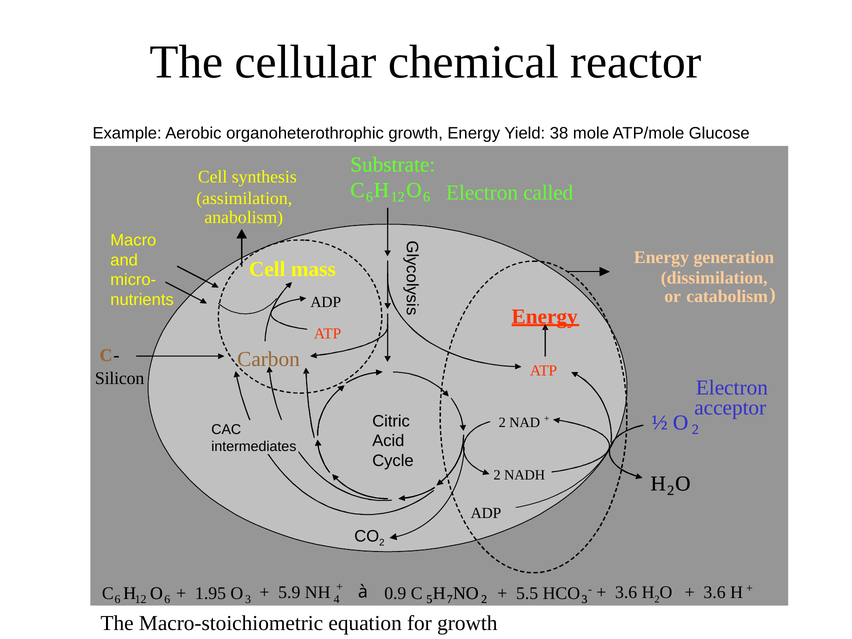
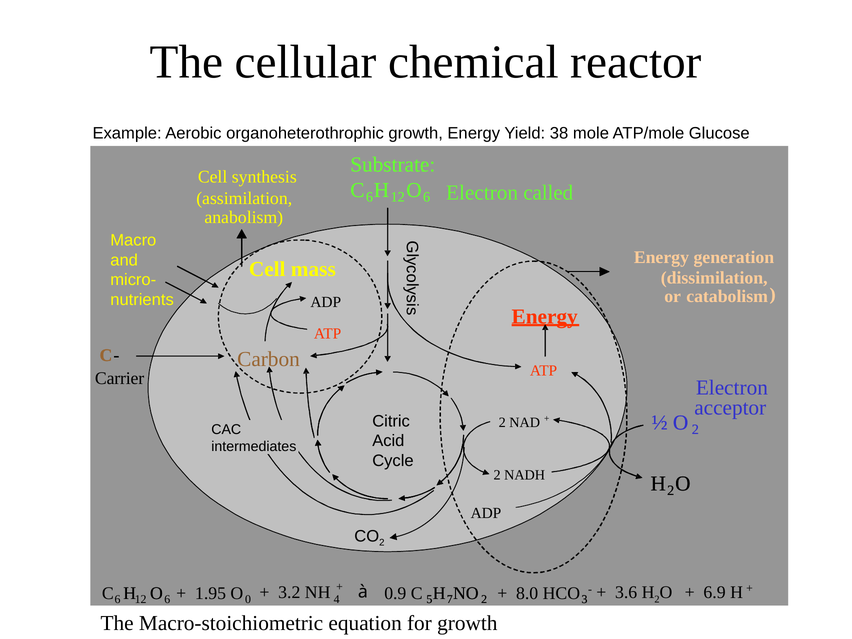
Silicon: Silicon -> Carrier
O 3: 3 -> 0
5.9: 5.9 -> 3.2
5.5: 5.5 -> 8.0
3.6 at (715, 593): 3.6 -> 6.9
